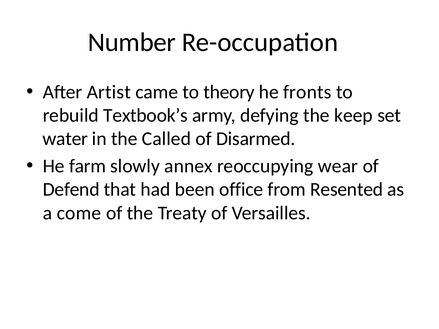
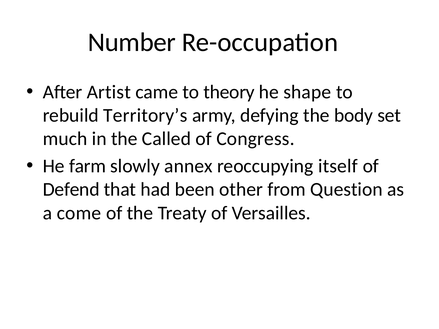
fronts: fronts -> shape
Textbook’s: Textbook’s -> Territory’s
keep: keep -> body
water: water -> much
Disarmed: Disarmed -> Congress
wear: wear -> itself
office: office -> other
Resented: Resented -> Question
